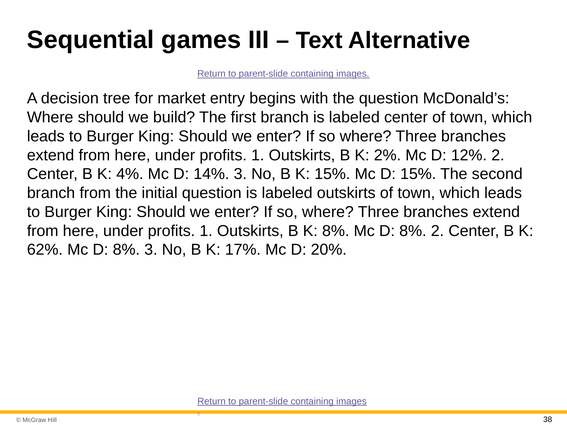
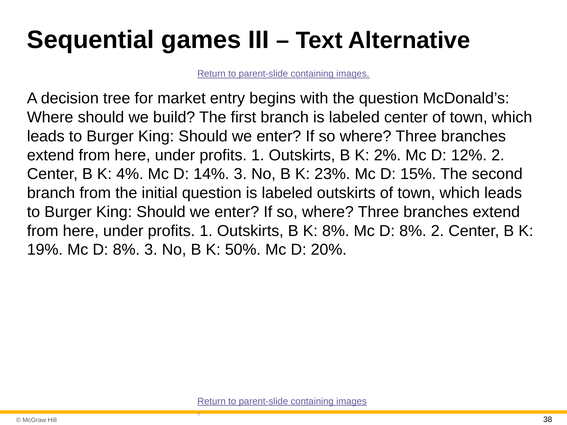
K 15%: 15% -> 23%
62%: 62% -> 19%
17%: 17% -> 50%
